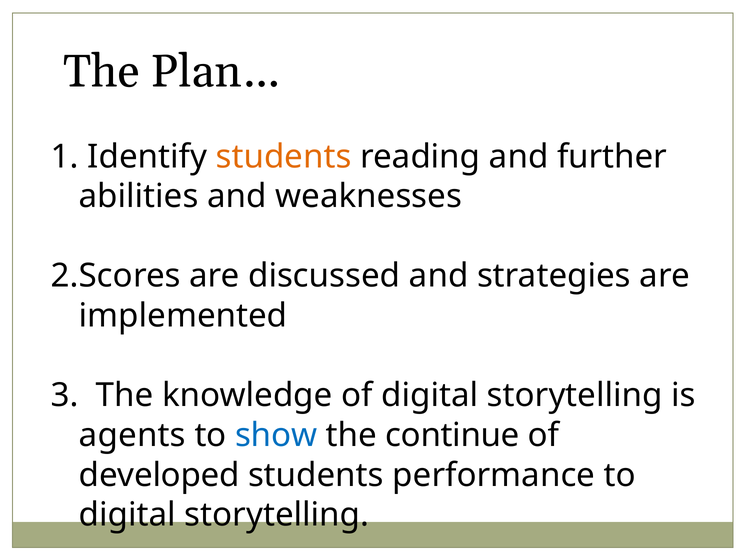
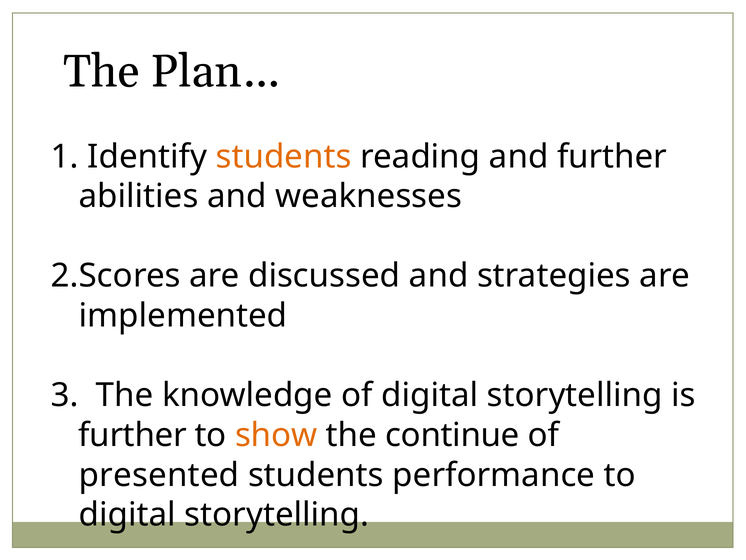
agents at (132, 435): agents -> further
show colour: blue -> orange
developed: developed -> presented
